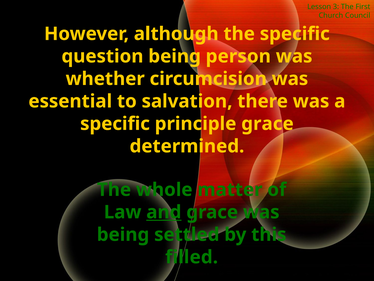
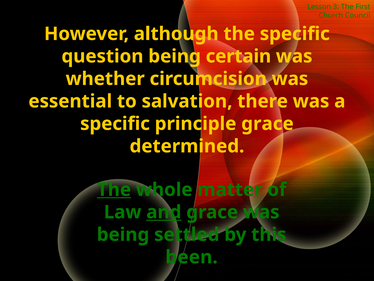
person: person -> certain
The at (114, 189) underline: none -> present
filled: filled -> been
